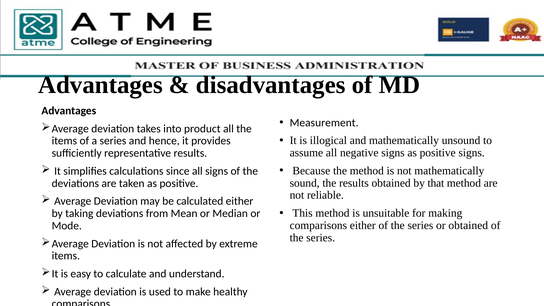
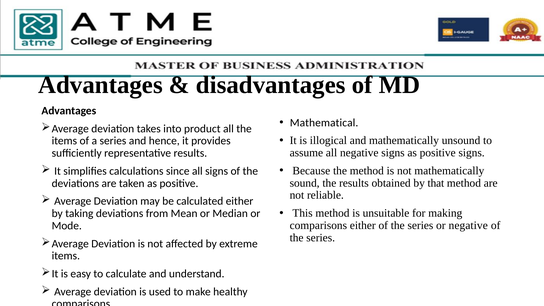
Measurement: Measurement -> Mathematical
or obtained: obtained -> negative
